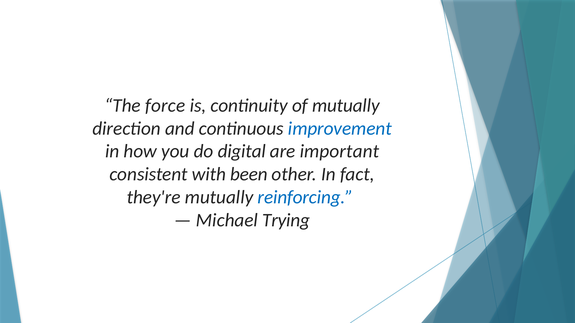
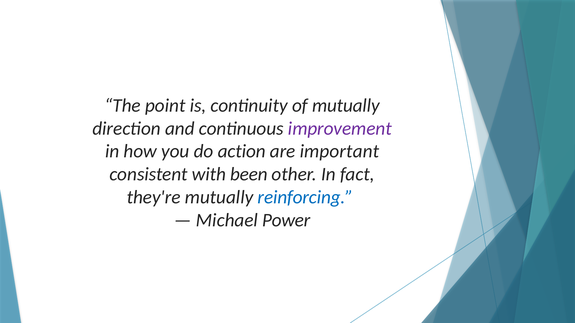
force: force -> point
improvement colour: blue -> purple
digital: digital -> action
Trying: Trying -> Power
